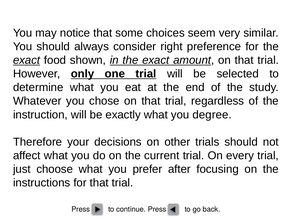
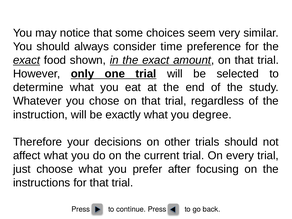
right: right -> time
